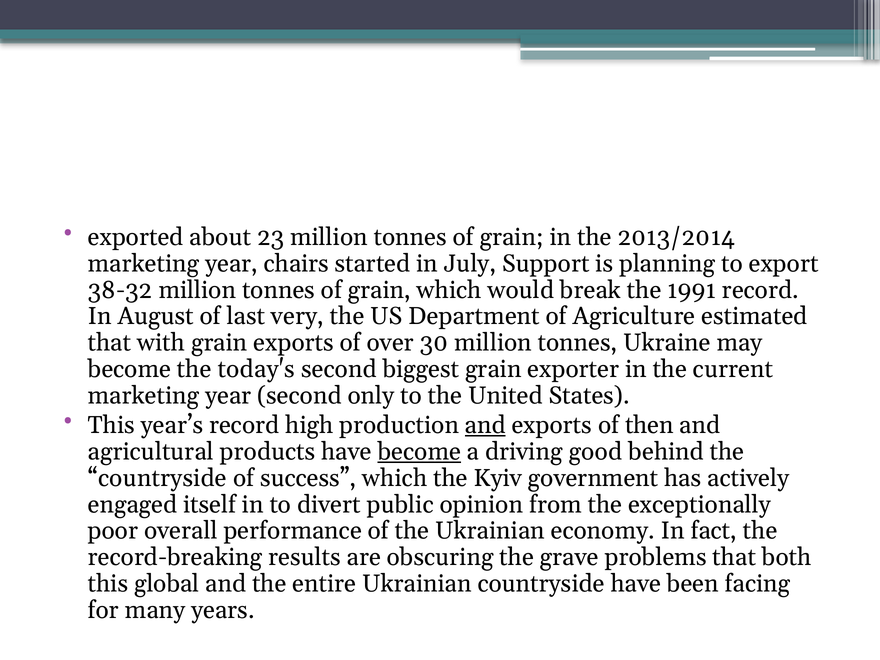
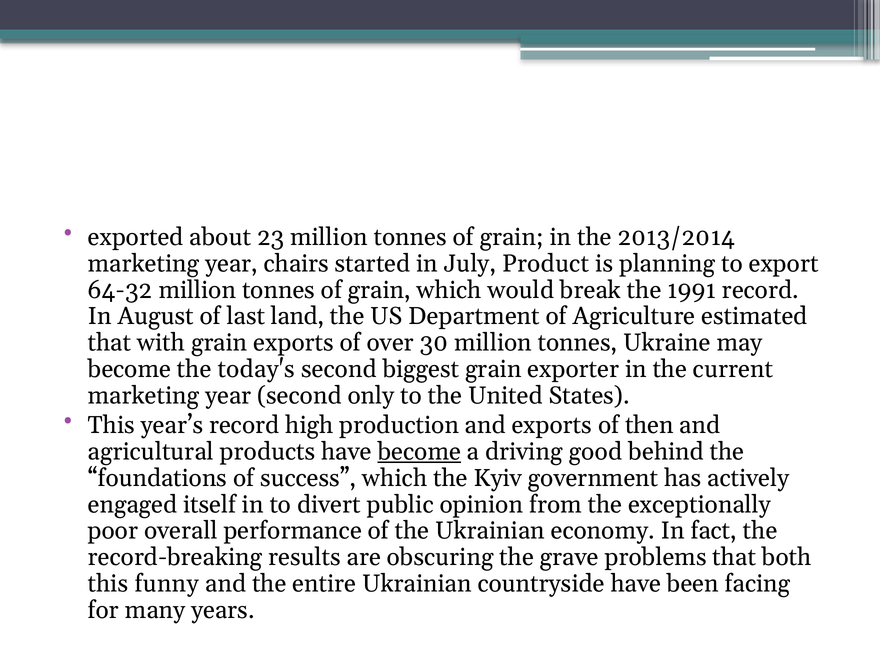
Support: Support -> Product
38-32: 38-32 -> 64-32
very: very -> land
and at (485, 425) underline: present -> none
countryside at (157, 478): countryside -> foundations
global: global -> funny
